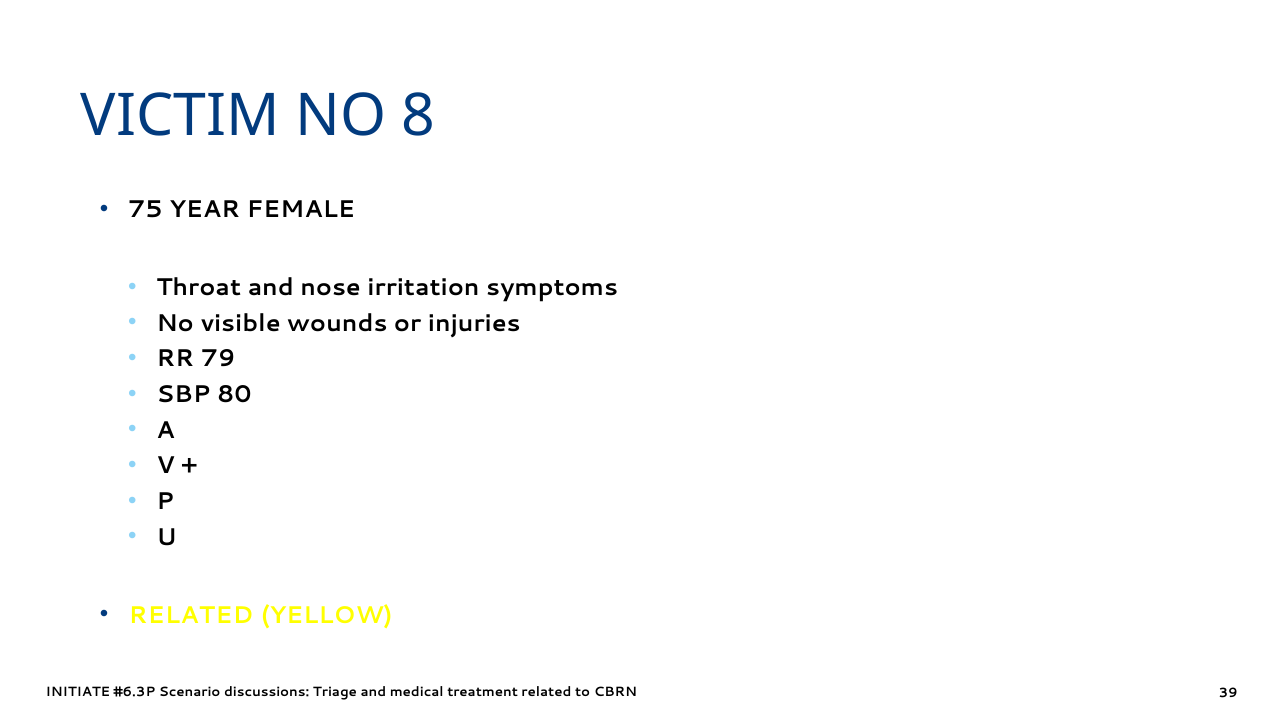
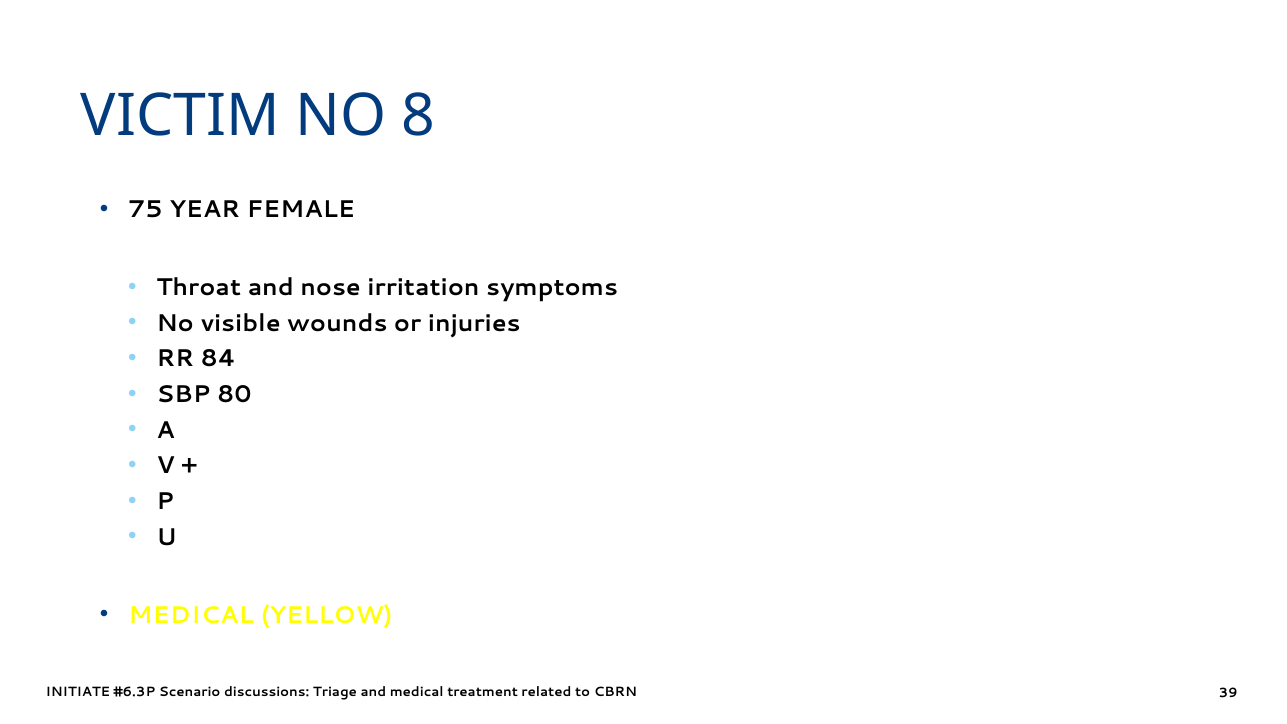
79: 79 -> 84
RELATED at (191, 615): RELATED -> MEDICAL
